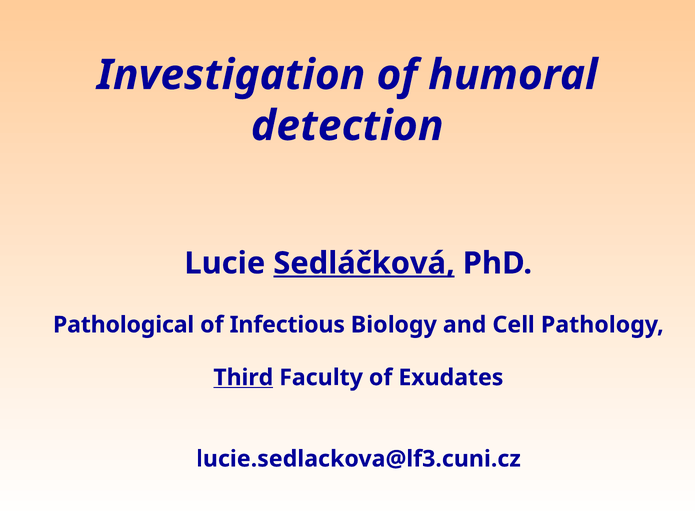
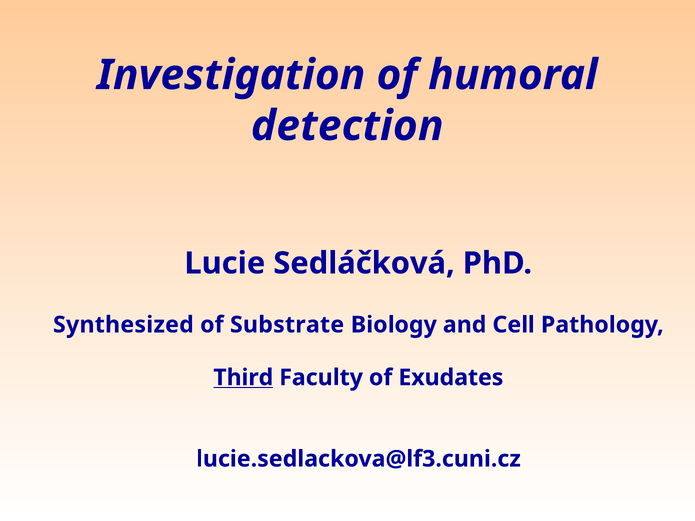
Sedláčková underline: present -> none
Pathological: Pathological -> Synthesized
Infectious: Infectious -> Substrate
